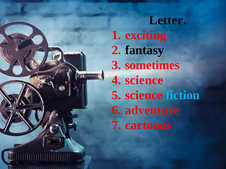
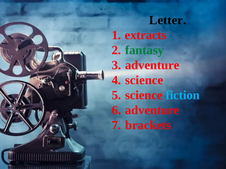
exciting: exciting -> extracts
fantasy colour: black -> green
sometimes at (152, 65): sometimes -> adventure
cartoons: cartoons -> brackets
